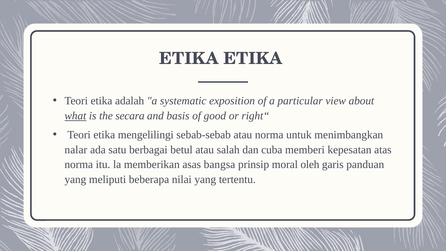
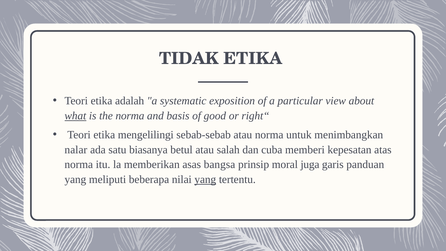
ETIKA at (189, 59): ETIKA -> TIDAK
the secara: secara -> norma
berbagai: berbagai -> biasanya
oleh: oleh -> juga
yang at (205, 179) underline: none -> present
